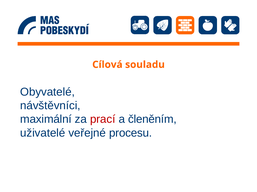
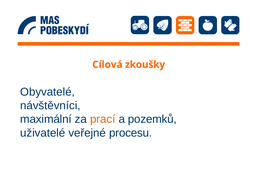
souladu: souladu -> zkoušky
prací colour: red -> orange
členěním: členěním -> pozemků
